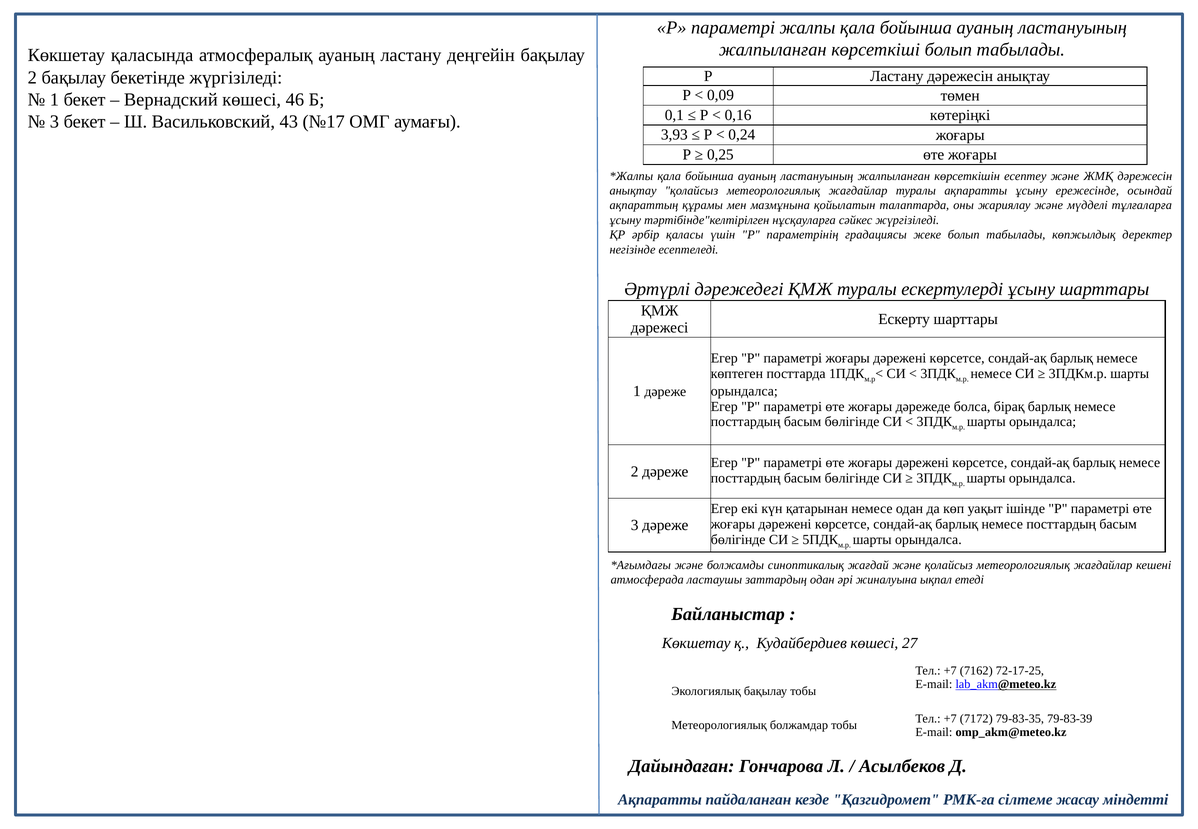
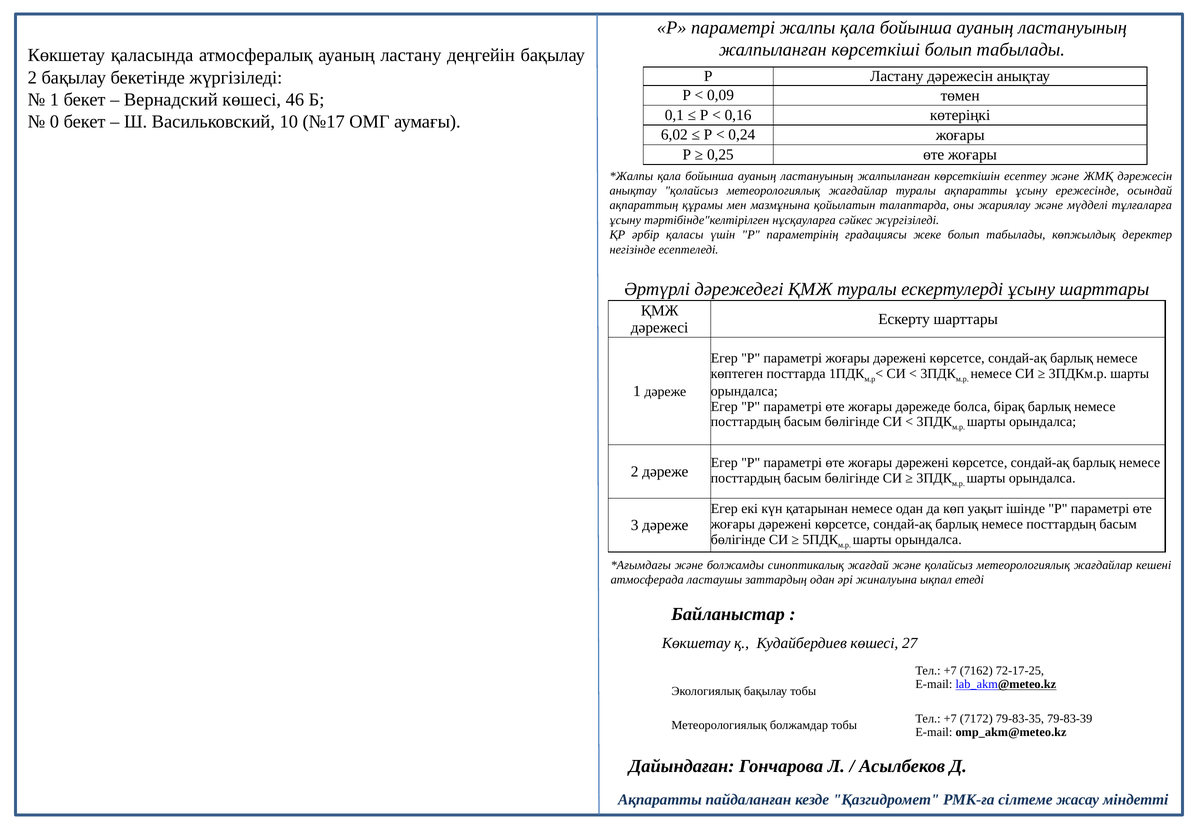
3 at (54, 122): 3 -> 0
43: 43 -> 10
3,93: 3,93 -> 6,02
